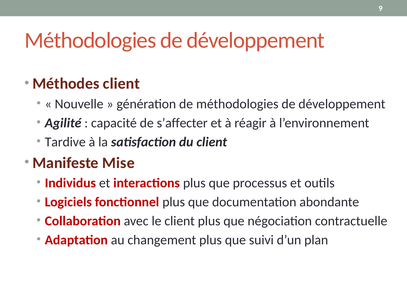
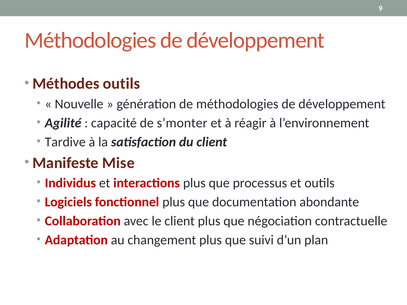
Méthodes client: client -> outils
s’affecter: s’affecter -> s’monter
